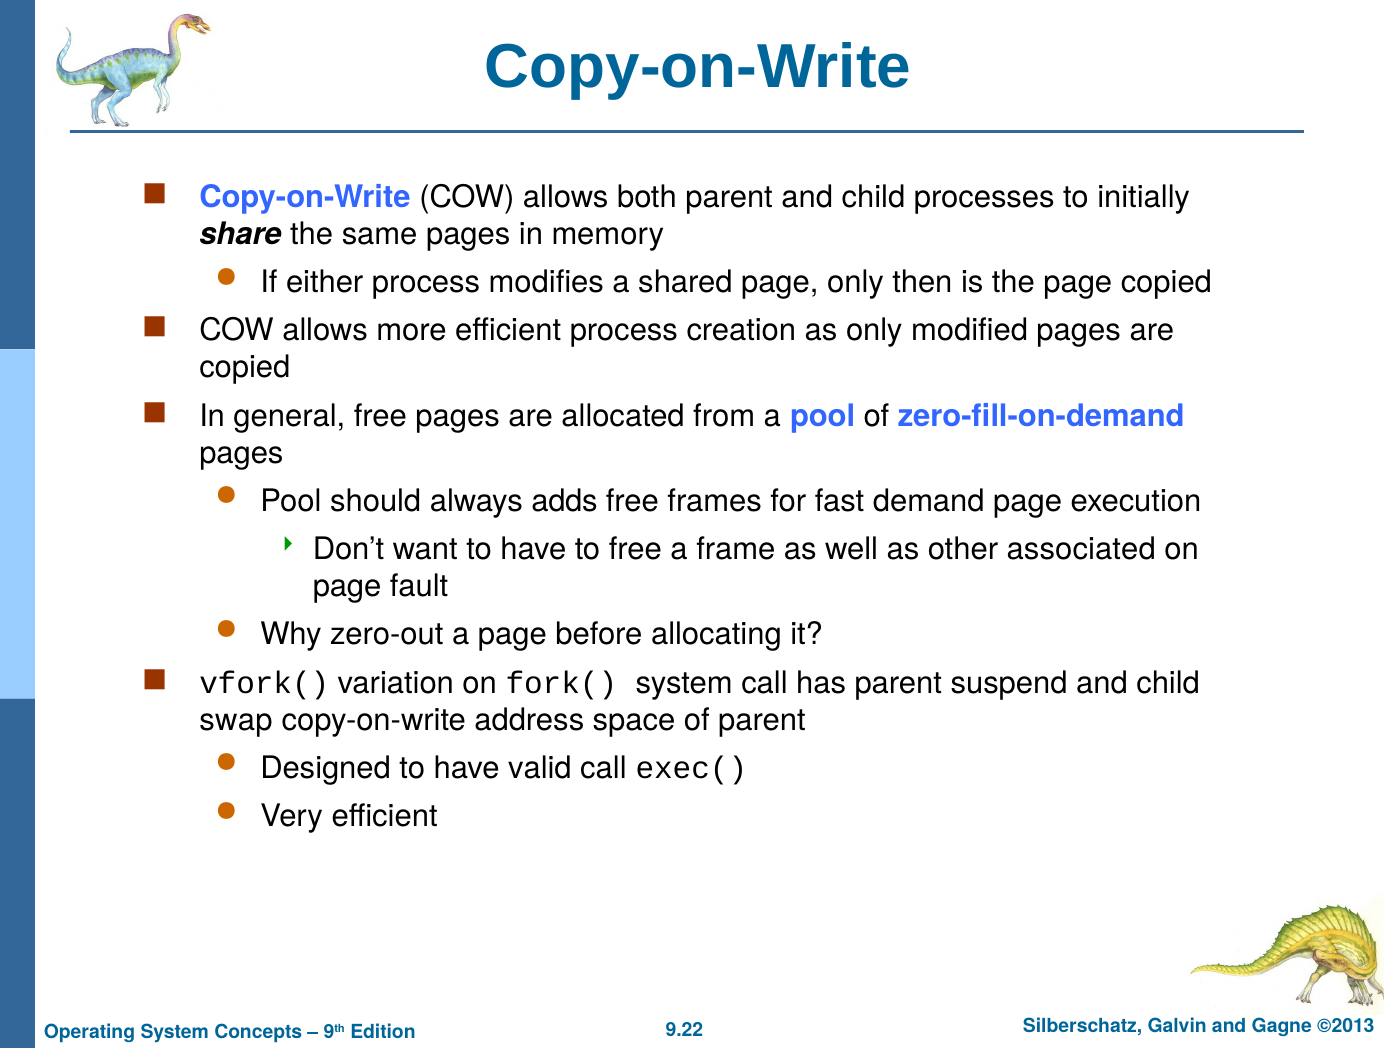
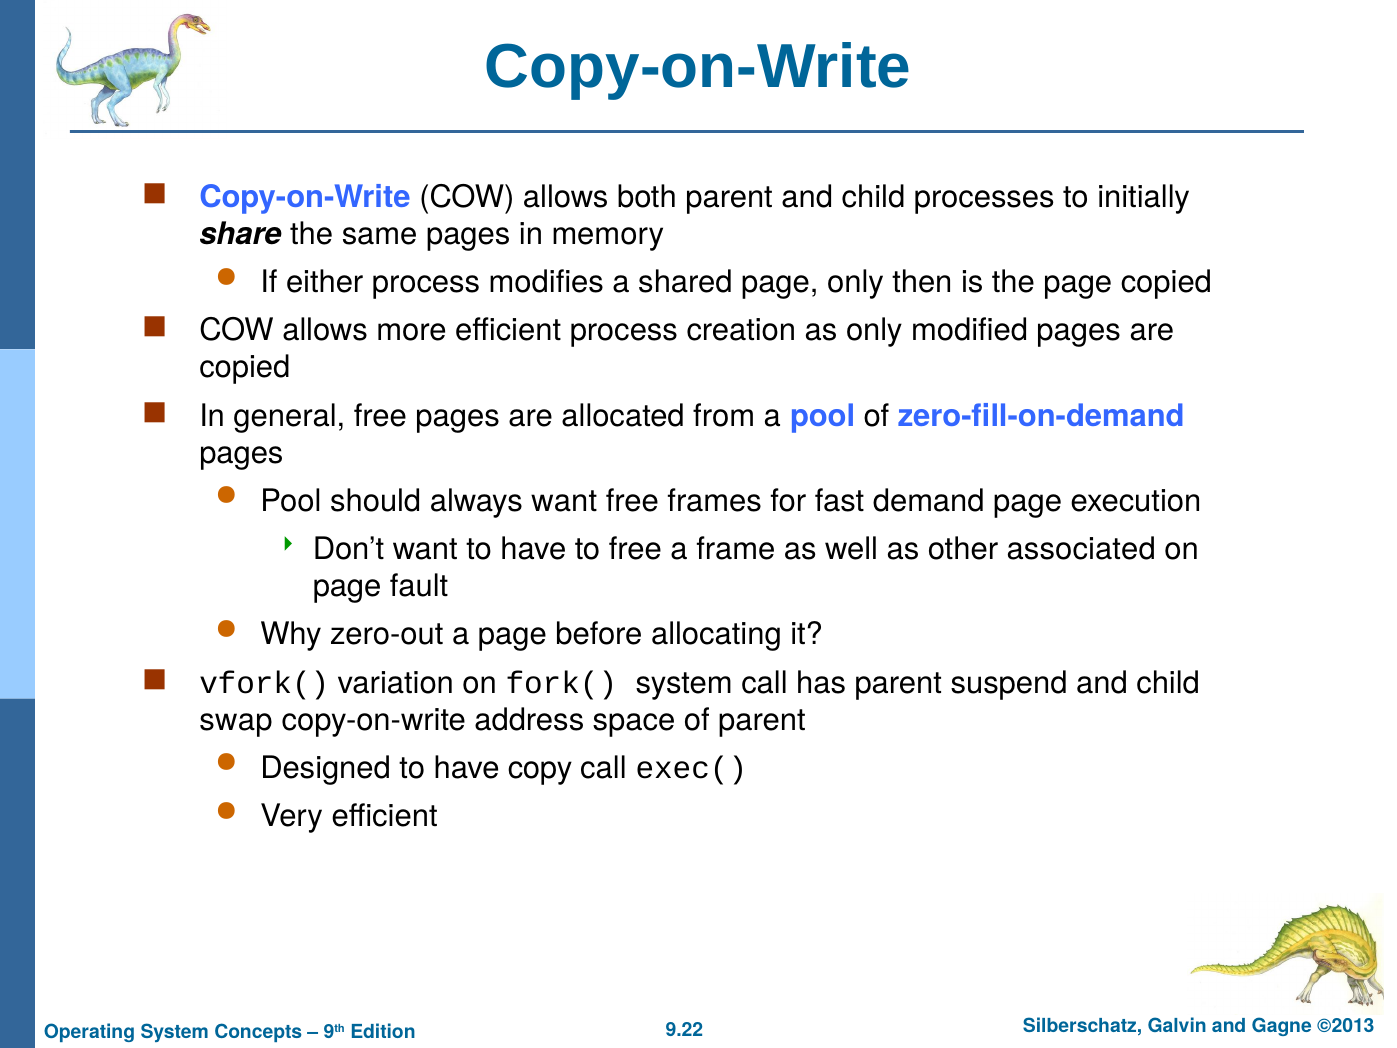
always adds: adds -> want
valid: valid -> copy
